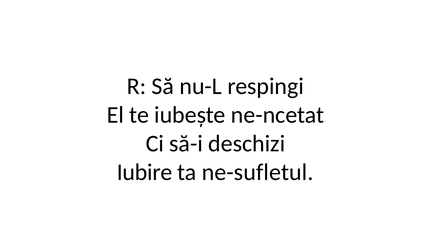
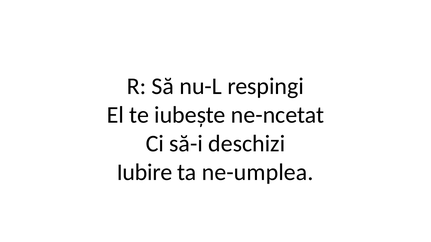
ne-sufletul: ne-sufletul -> ne-umplea
